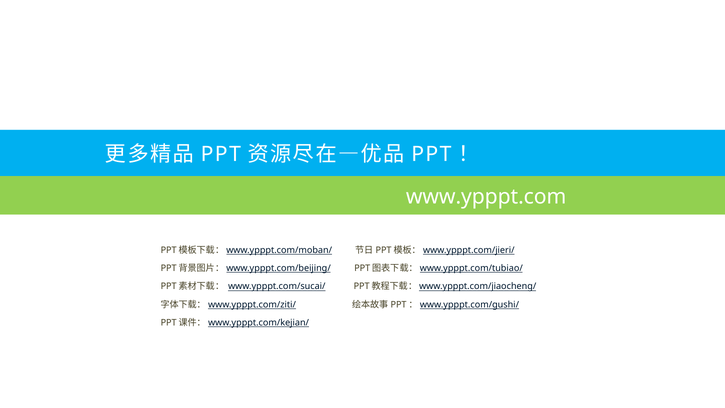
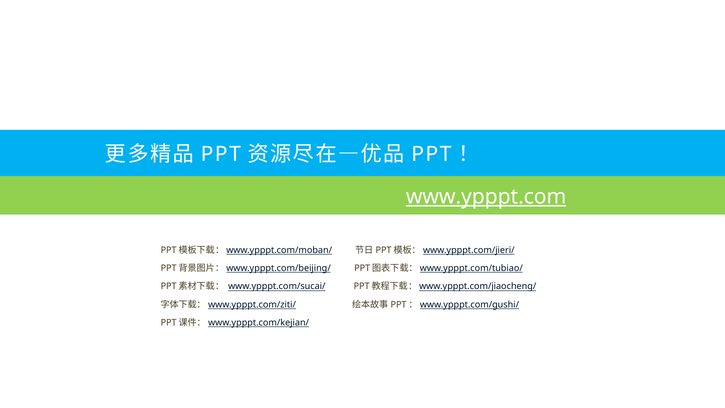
www.ypppt.com underline: none -> present
